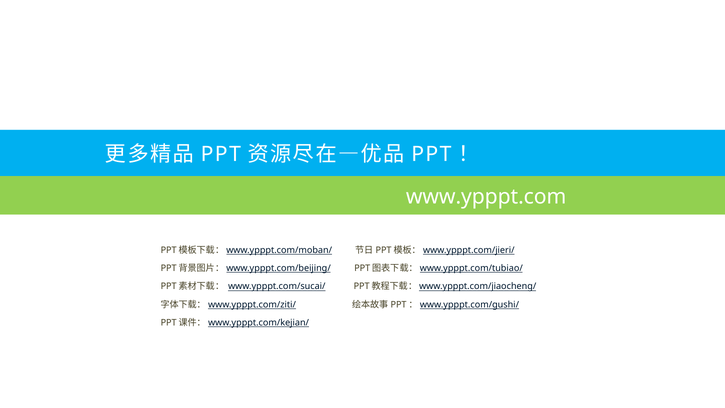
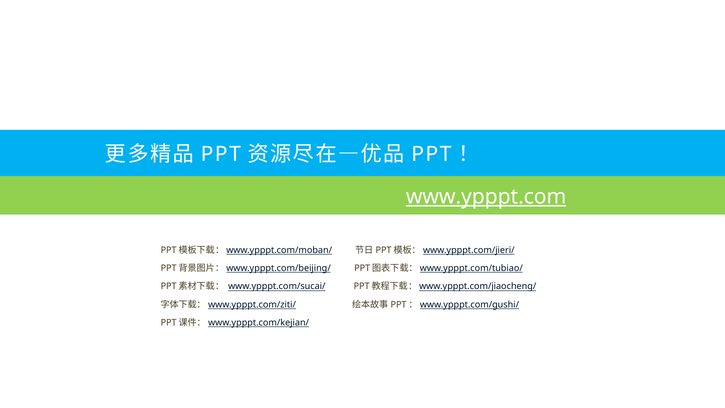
www.ypppt.com underline: none -> present
